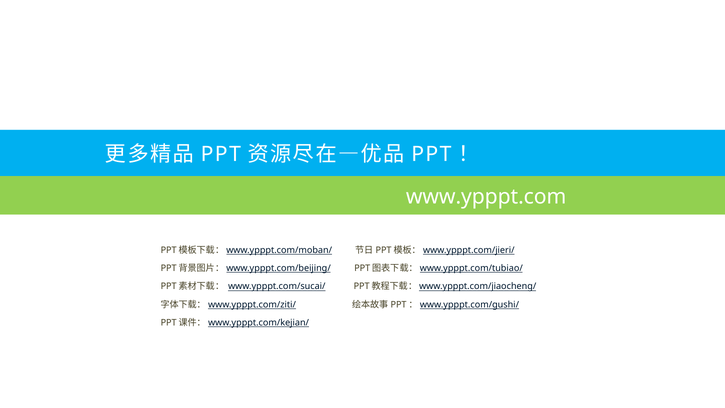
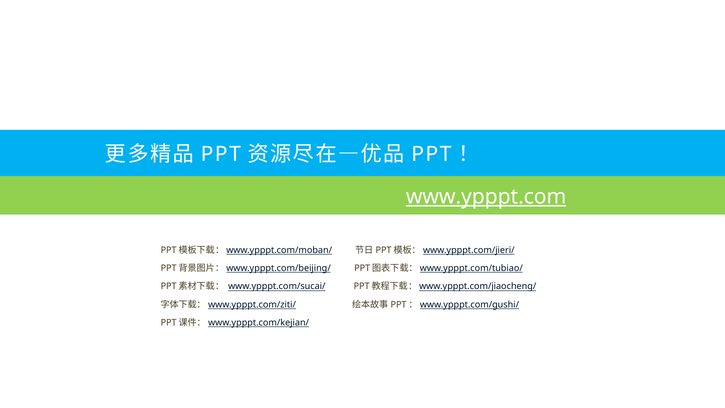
www.ypppt.com underline: none -> present
